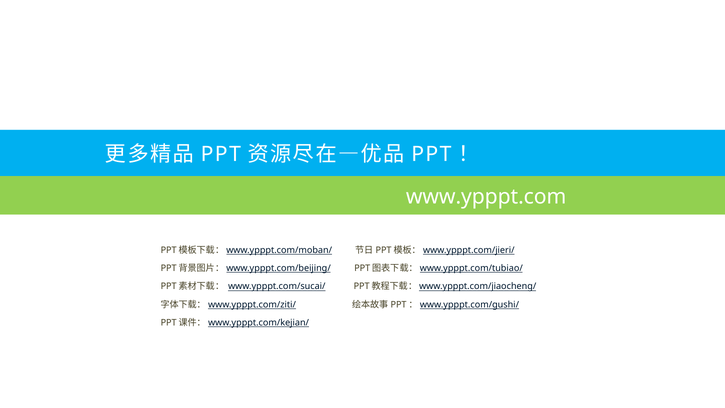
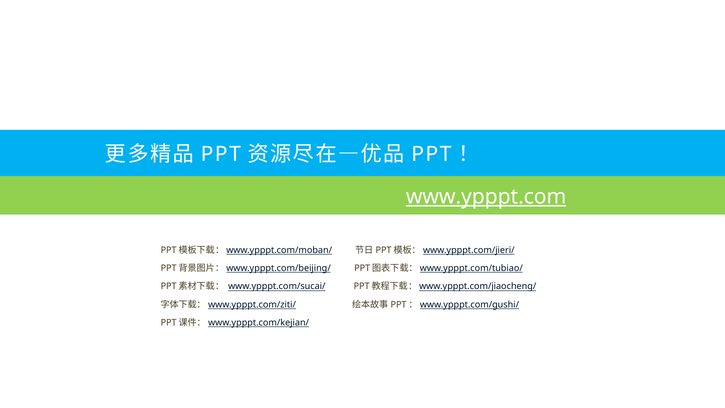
www.ypppt.com underline: none -> present
